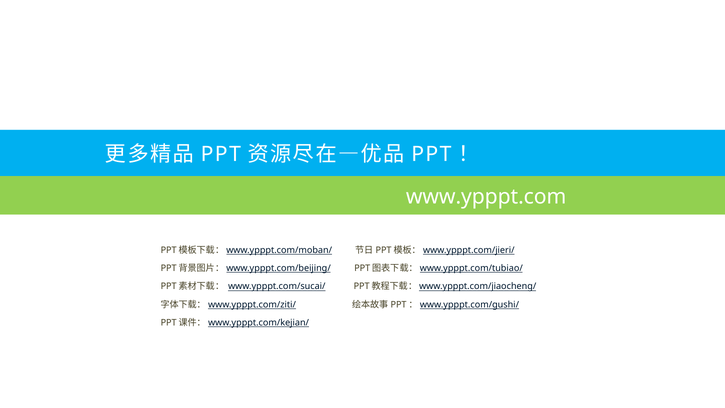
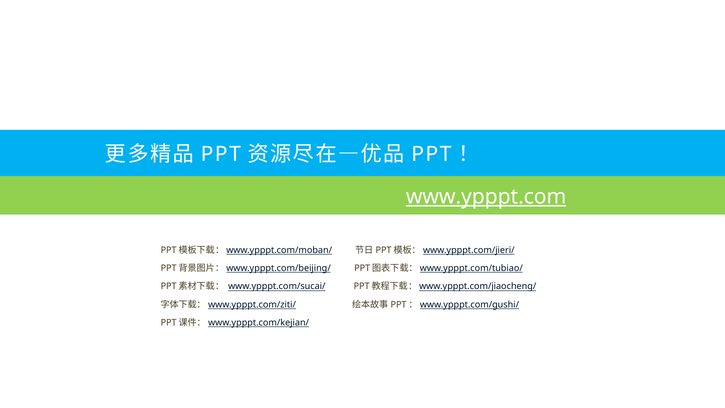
www.ypppt.com underline: none -> present
